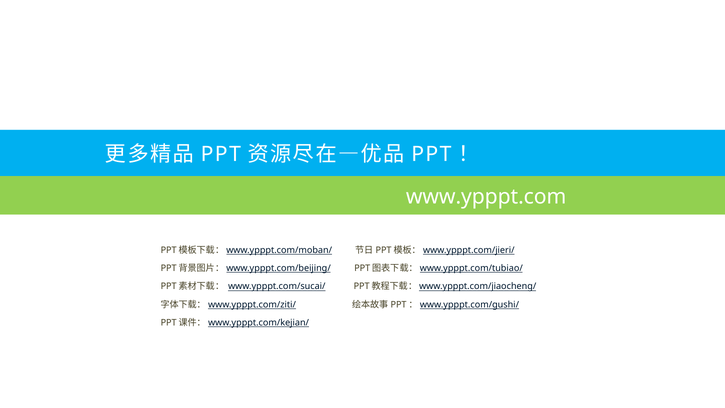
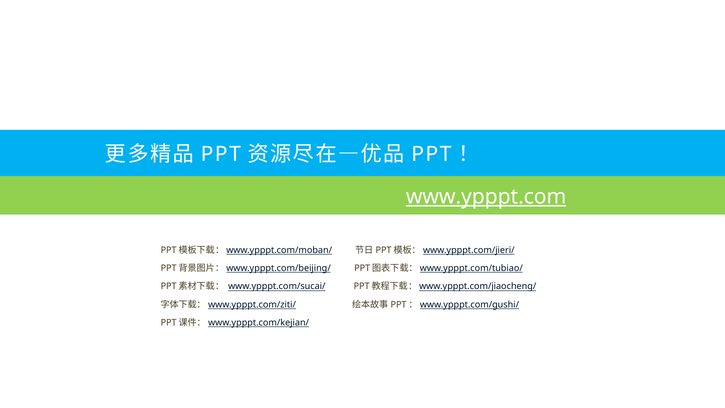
www.ypppt.com underline: none -> present
